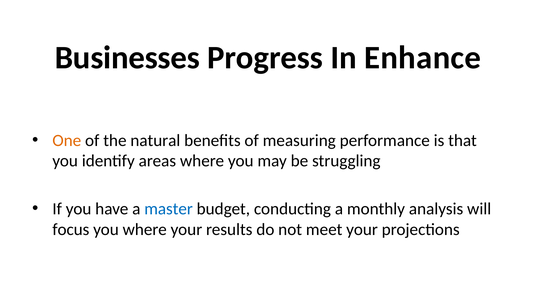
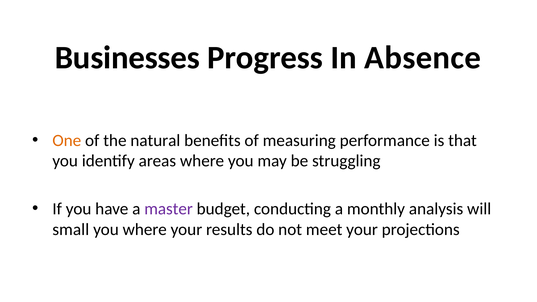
Enhance: Enhance -> Absence
master colour: blue -> purple
focus: focus -> small
